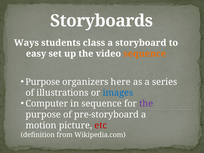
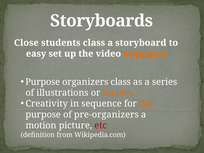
Ways: Ways -> Close
organizers here: here -> class
images colour: blue -> orange
Computer: Computer -> Creativity
the at (146, 104) colour: purple -> orange
pre-storyboard: pre-storyboard -> pre-organizers
